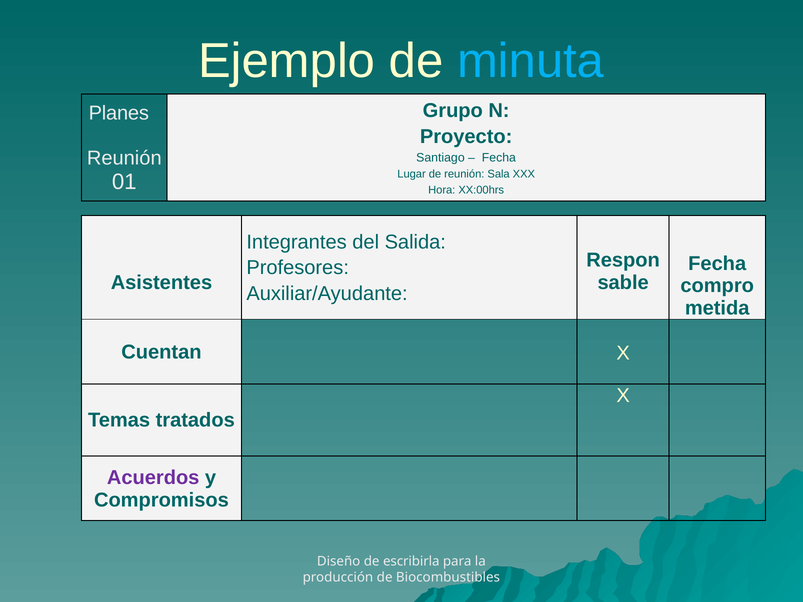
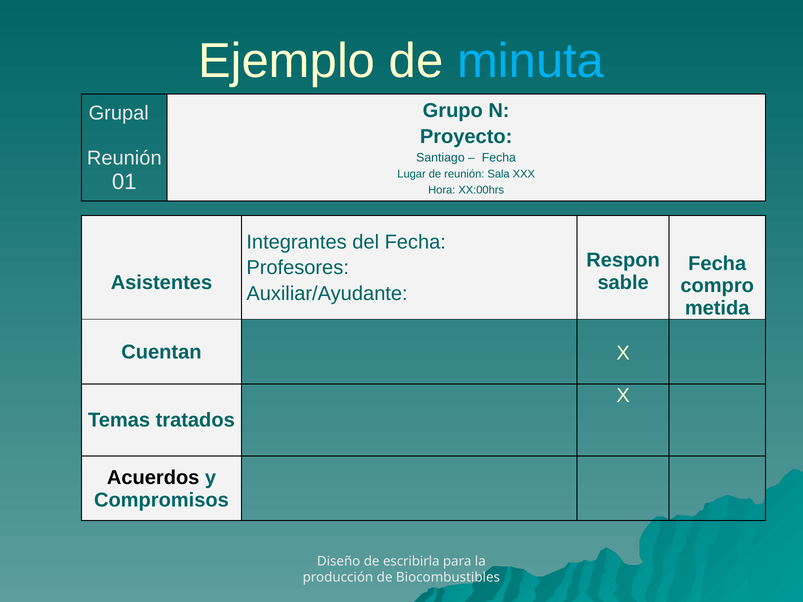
Planes: Planes -> Grupal
del Salida: Salida -> Fecha
Acuerdos colour: purple -> black
